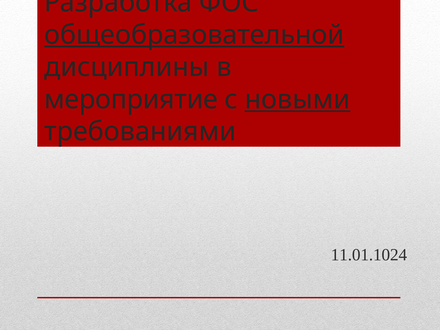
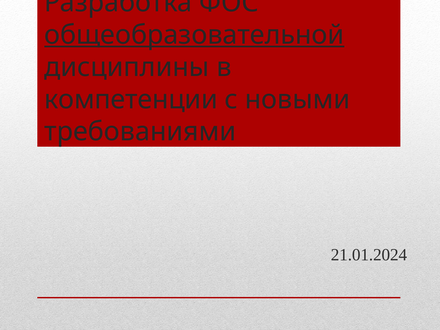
мероприятие: мероприятие -> компетенции
новыми underline: present -> none
11.01.1024: 11.01.1024 -> 21.01.2024
